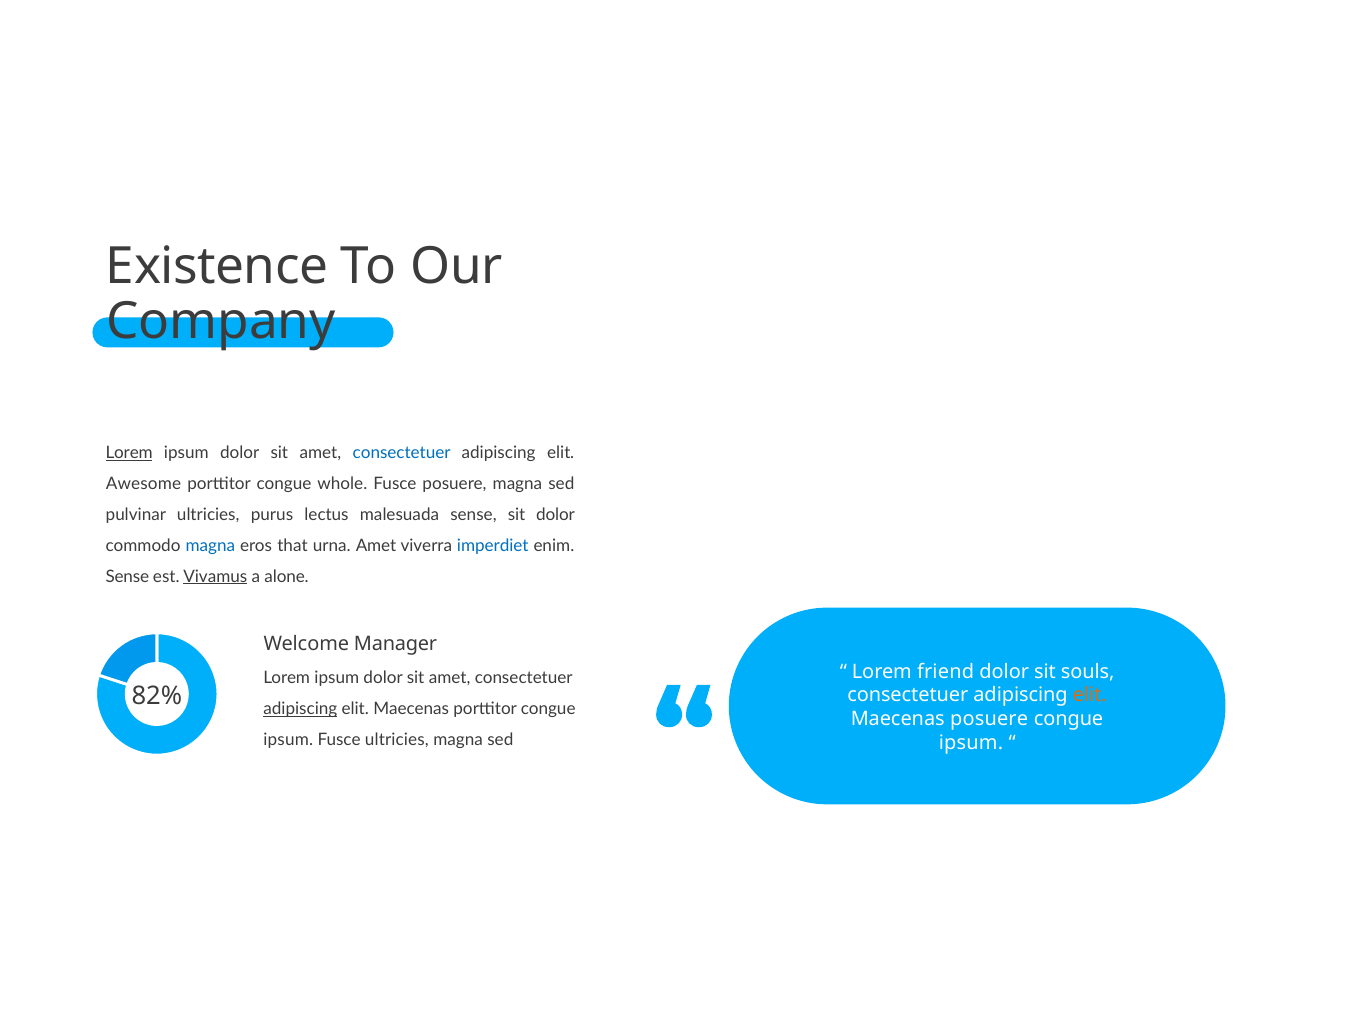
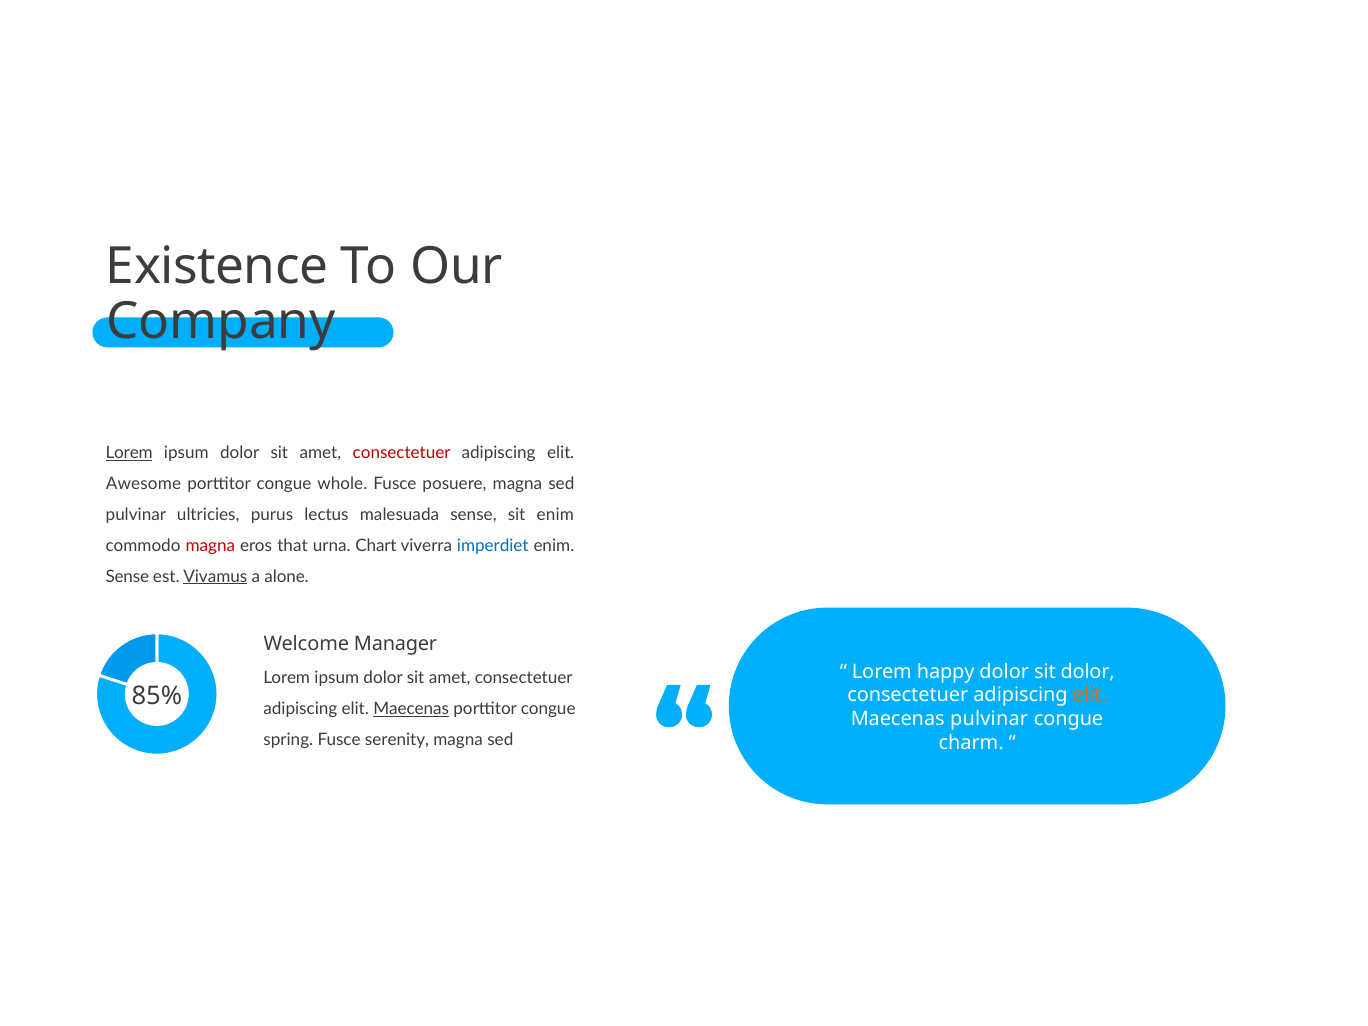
consectetuer at (402, 453) colour: blue -> red
sit dolor: dolor -> enim
magna at (210, 546) colour: blue -> red
urna Amet: Amet -> Chart
friend: friend -> happy
sit souls: souls -> dolor
82%: 82% -> 85%
adipiscing at (300, 709) underline: present -> none
Maecenas at (411, 709) underline: none -> present
Maecenas posuere: posuere -> pulvinar
ipsum at (288, 740): ipsum -> spring
Fusce ultricies: ultricies -> serenity
ipsum at (971, 743): ipsum -> charm
